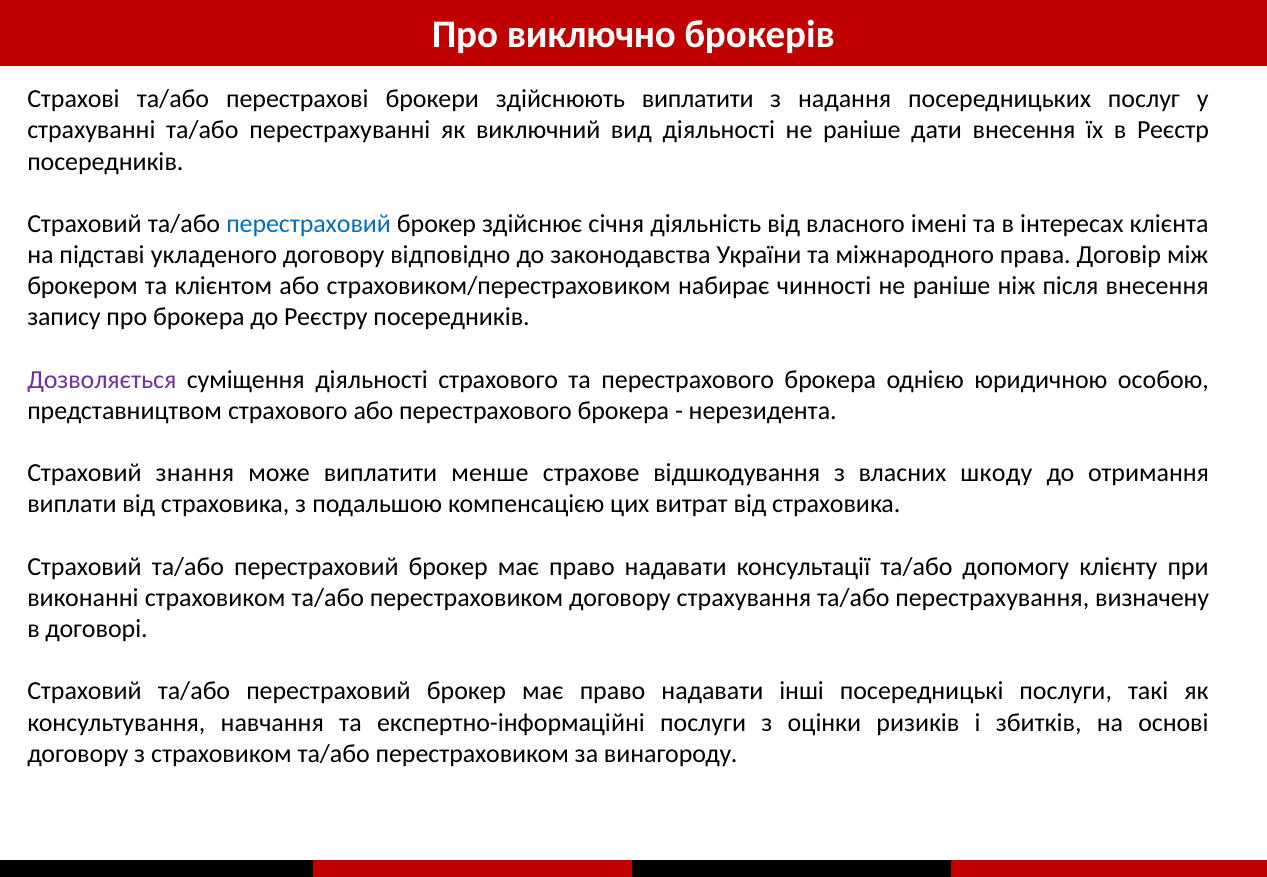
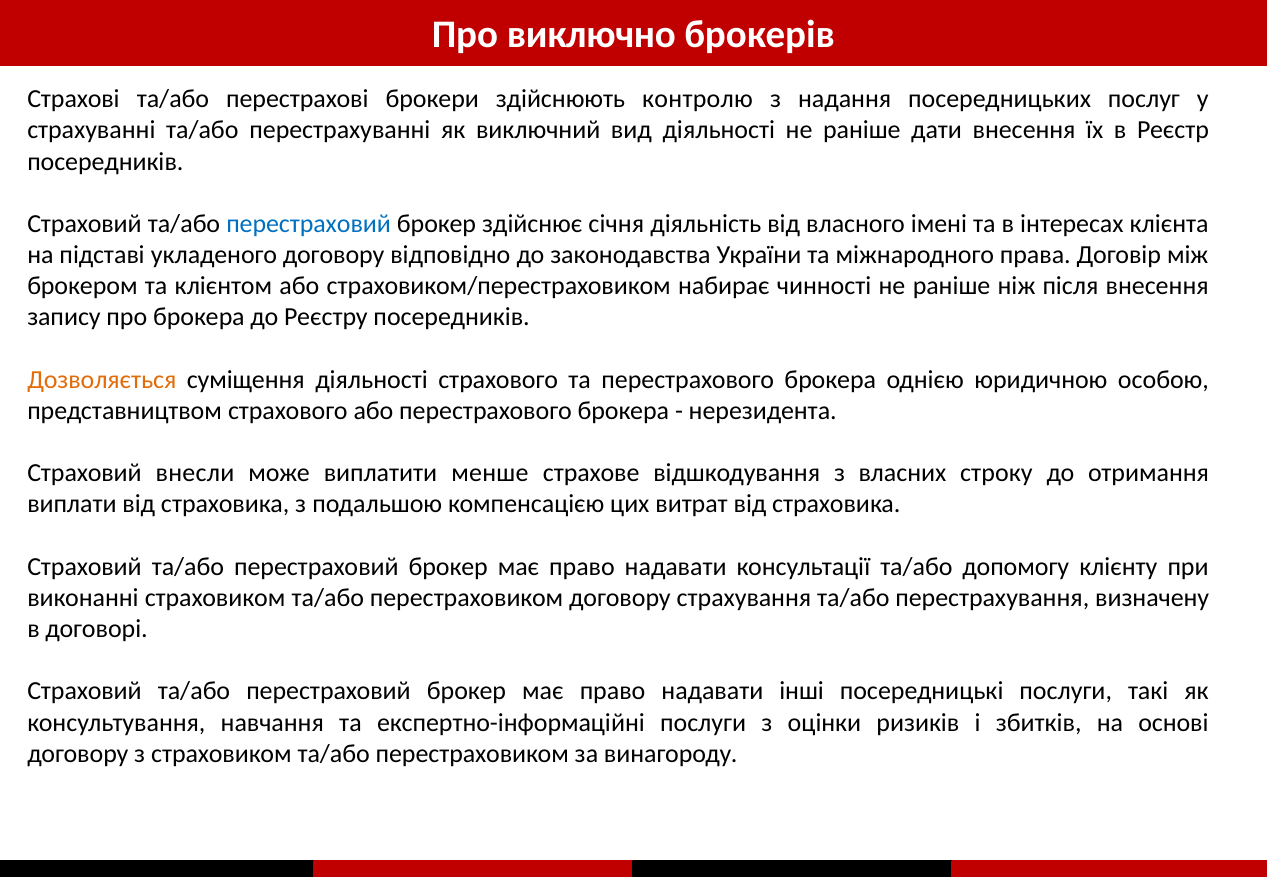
здійснюють виплатити: виплатити -> контролю
Дозволяється colour: purple -> orange
знання: знання -> внесли
шкоду: шкоду -> строку
